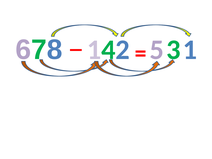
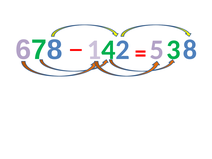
1: 1 -> 8
